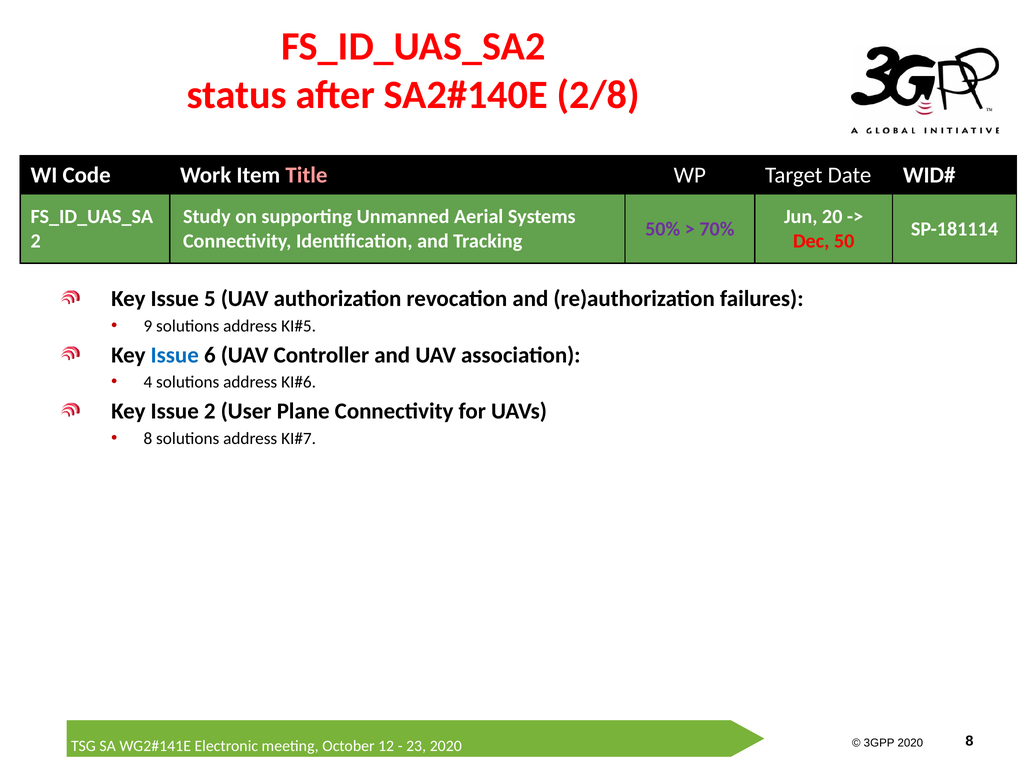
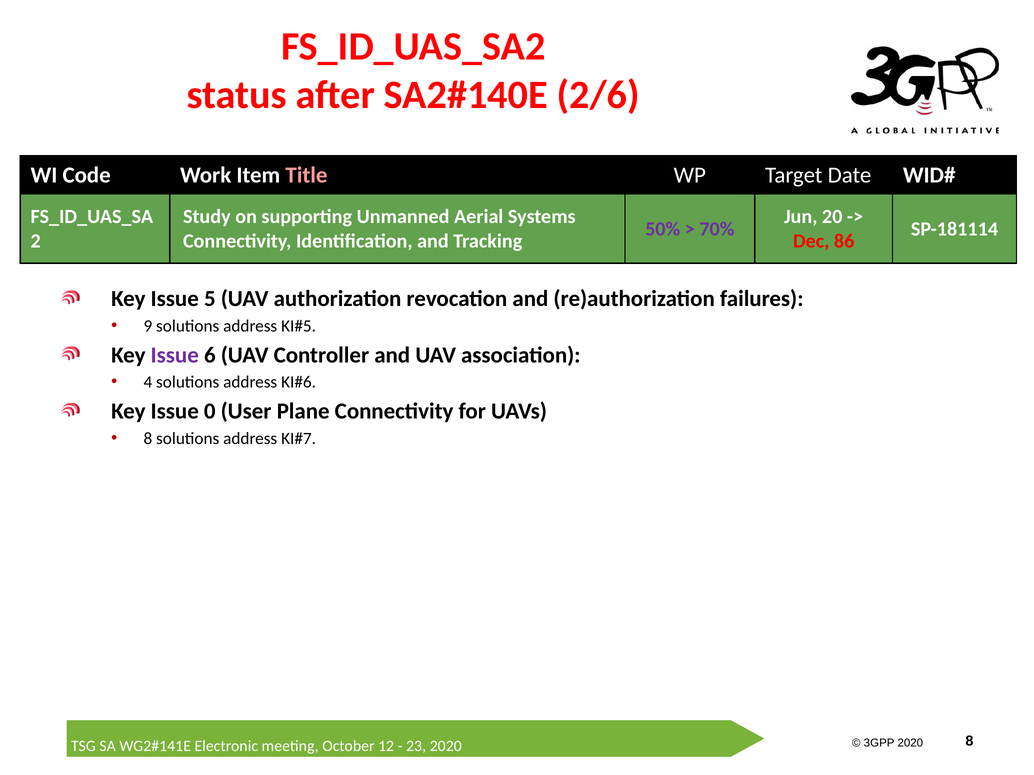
2/8: 2/8 -> 2/6
50: 50 -> 86
Issue at (175, 355) colour: blue -> purple
Issue 2: 2 -> 0
